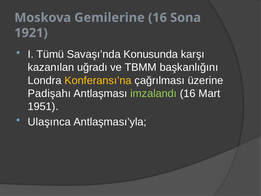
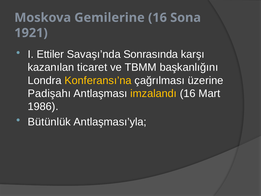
Tümü: Tümü -> Ettiler
Konusunda: Konusunda -> Sonrasında
uğradı: uğradı -> ticaret
imzalandı colour: light green -> yellow
1951: 1951 -> 1986
Ulaşınca: Ulaşınca -> Bütünlük
